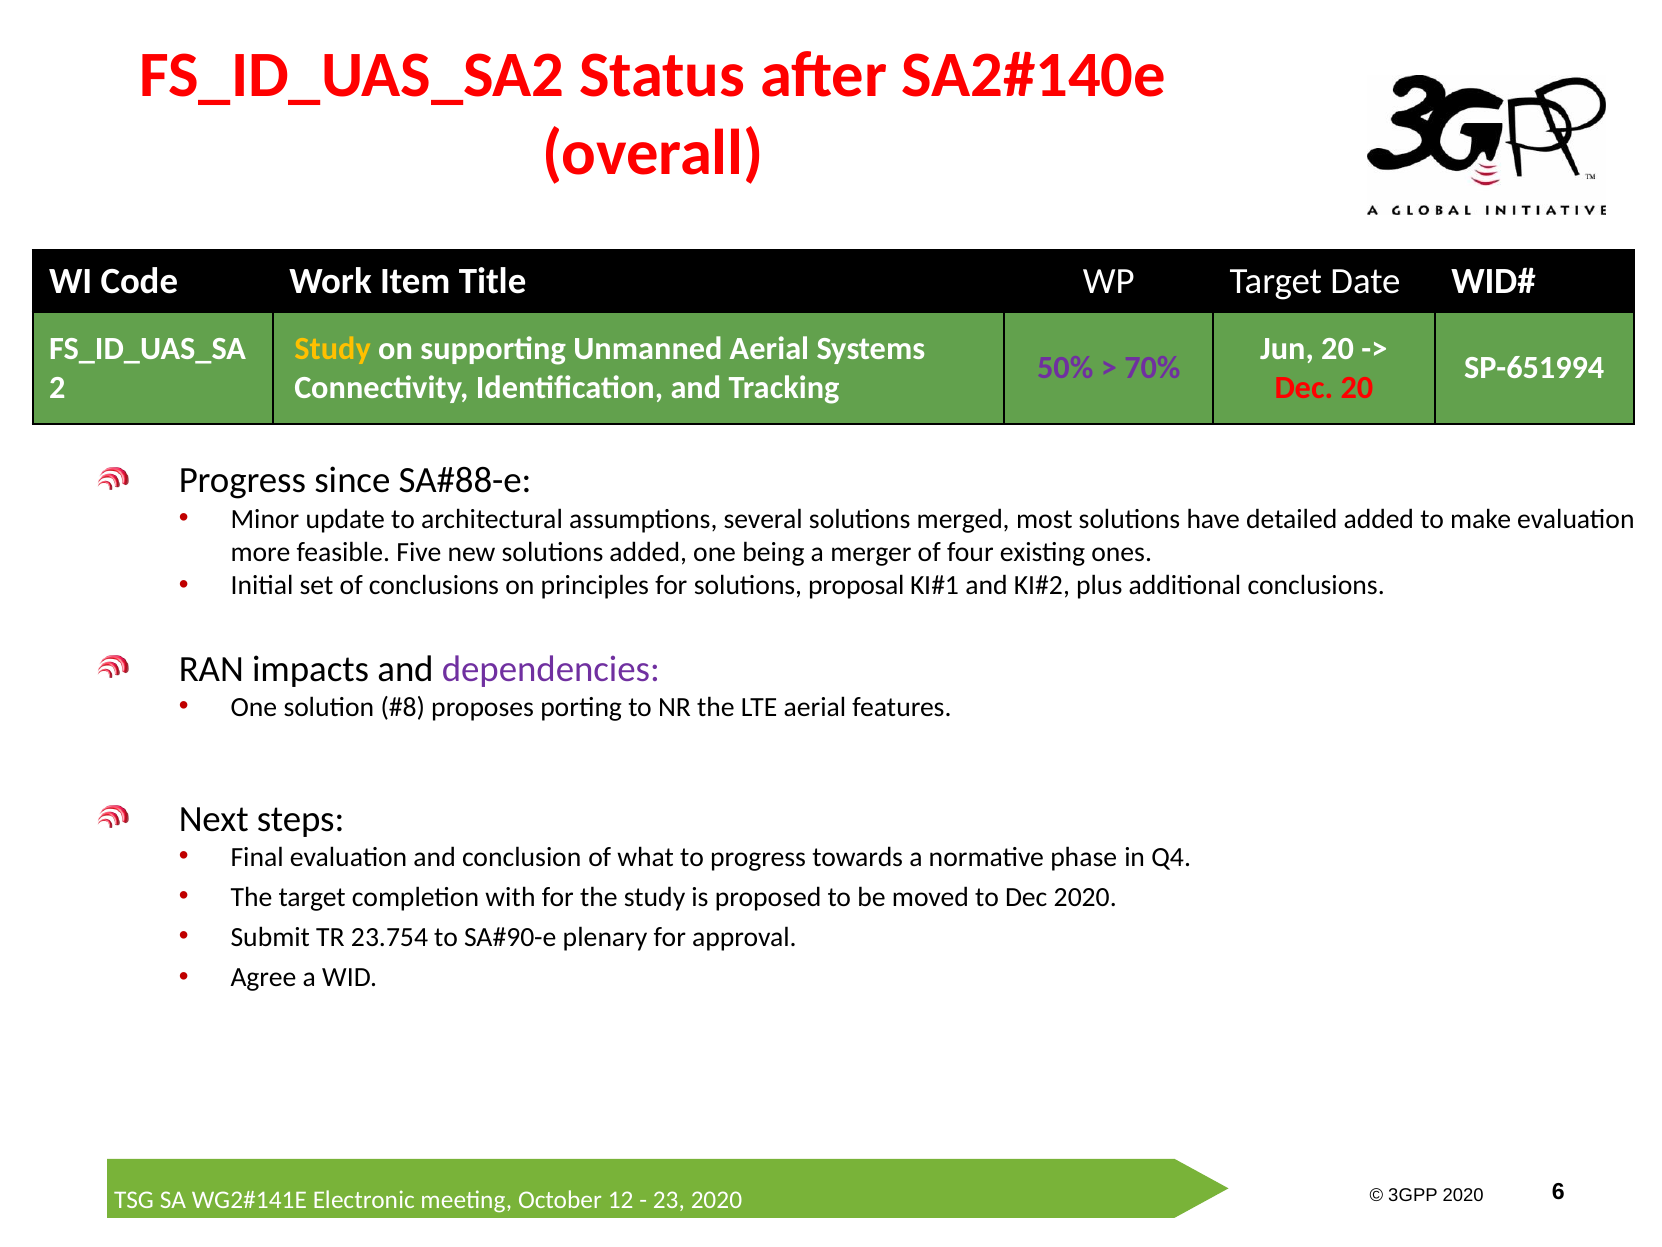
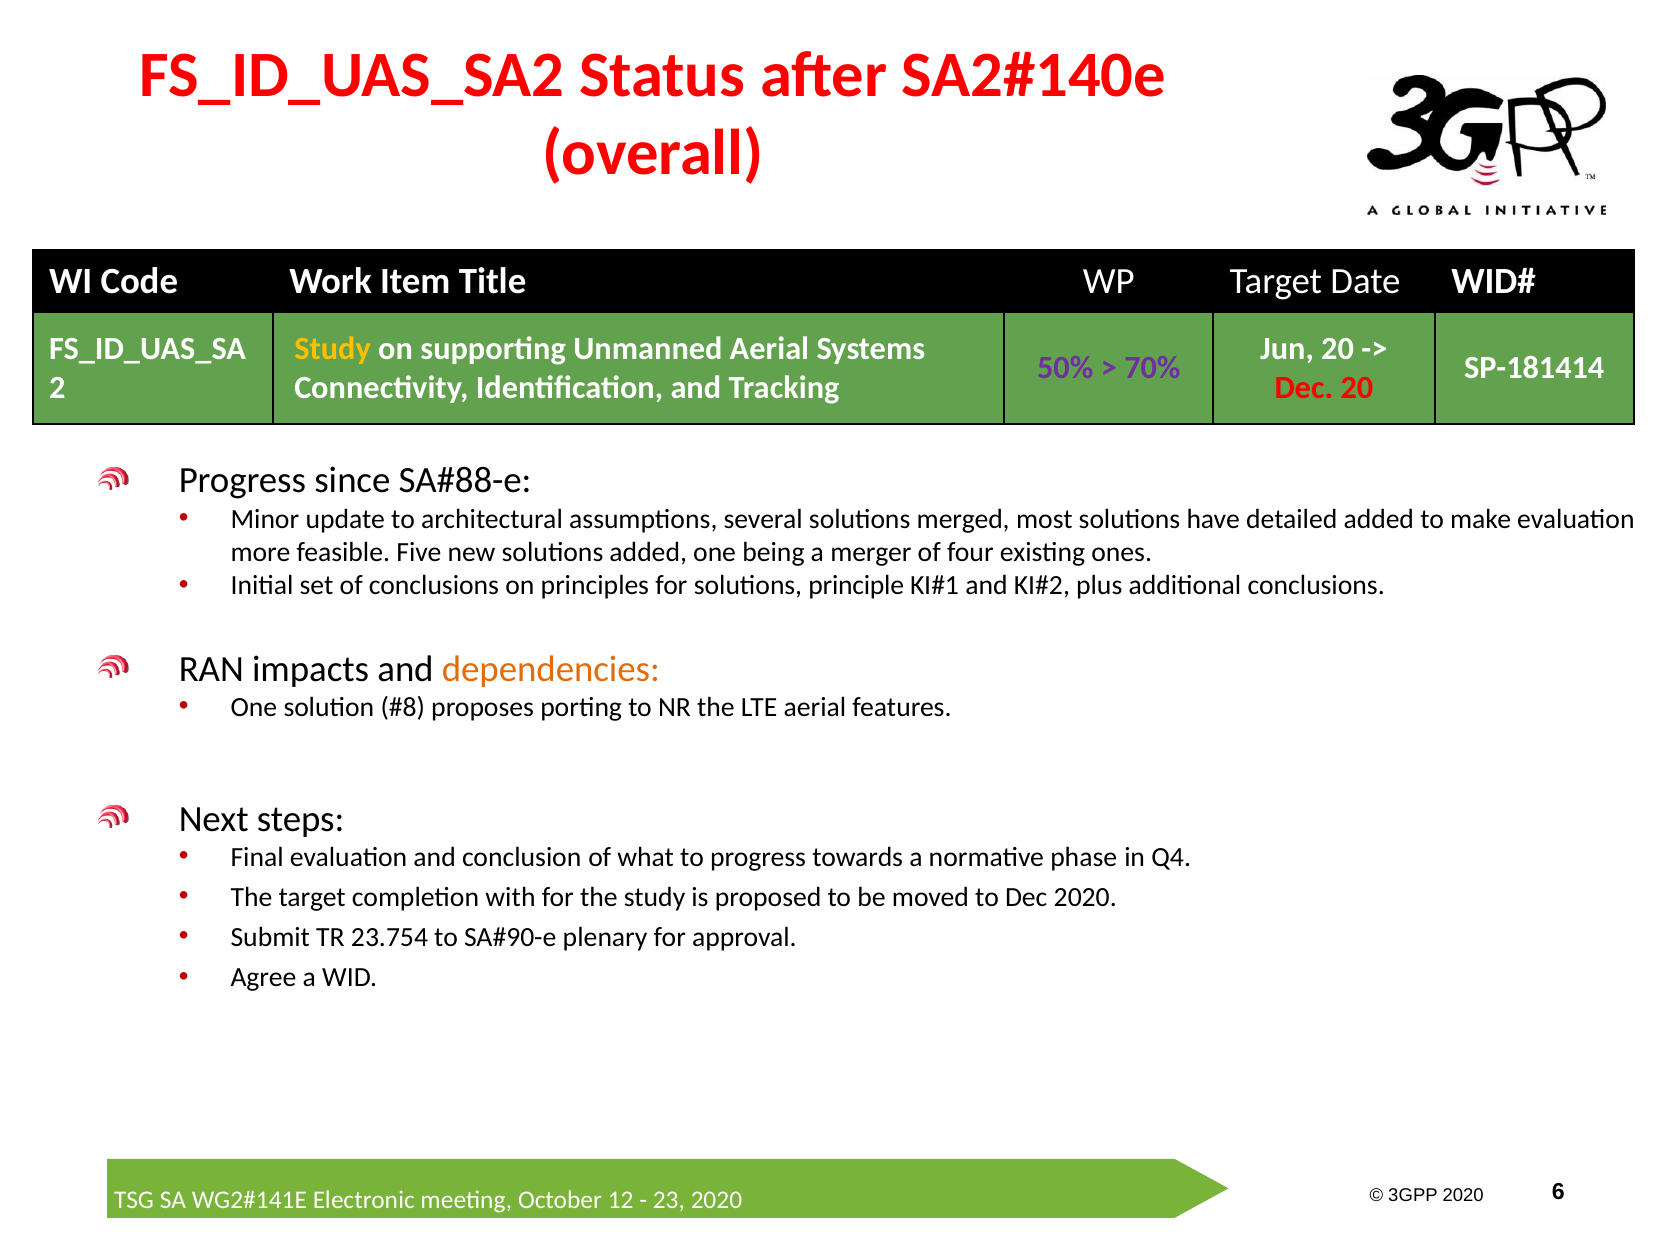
SP-651994: SP-651994 -> SP-181414
proposal: proposal -> principle
dependencies colour: purple -> orange
